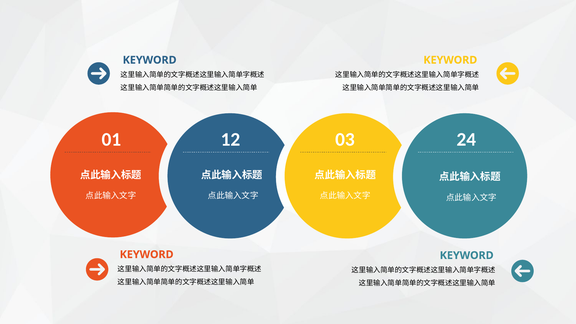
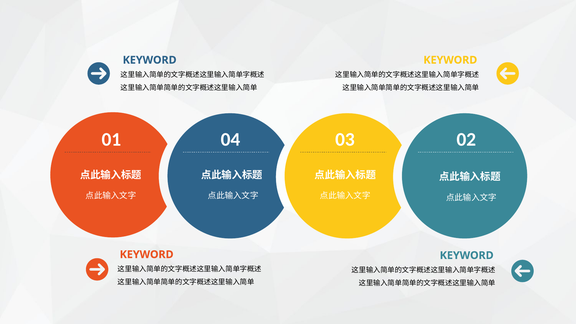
12: 12 -> 04
24: 24 -> 02
